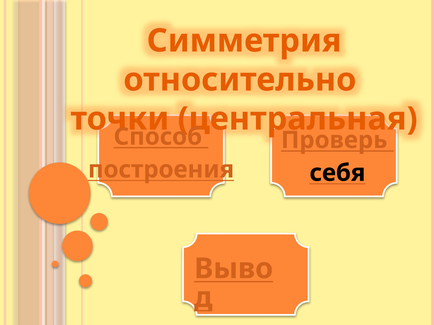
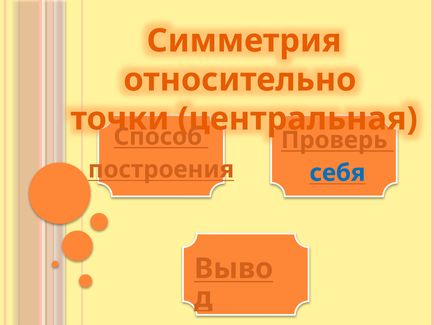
себя colour: black -> blue
